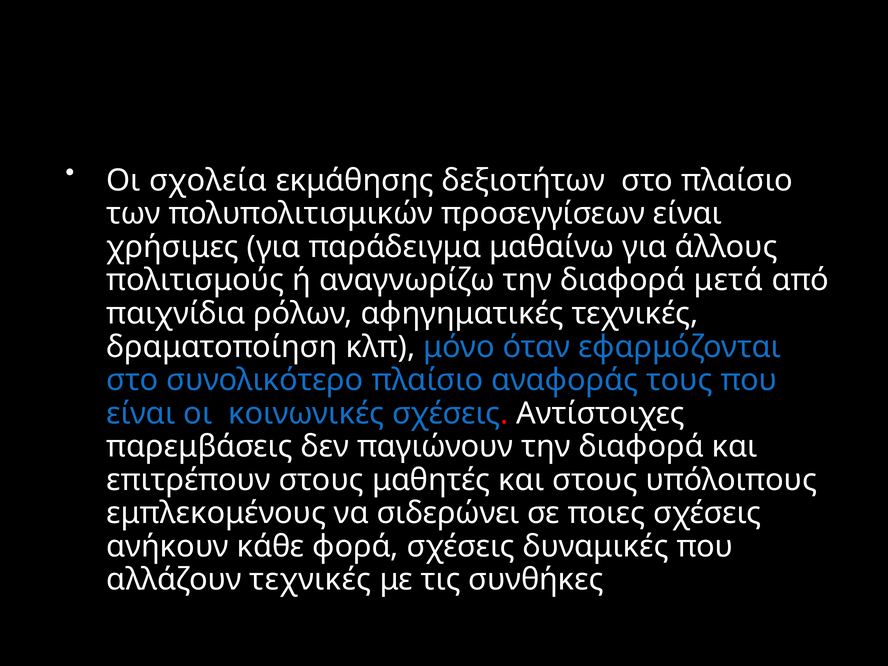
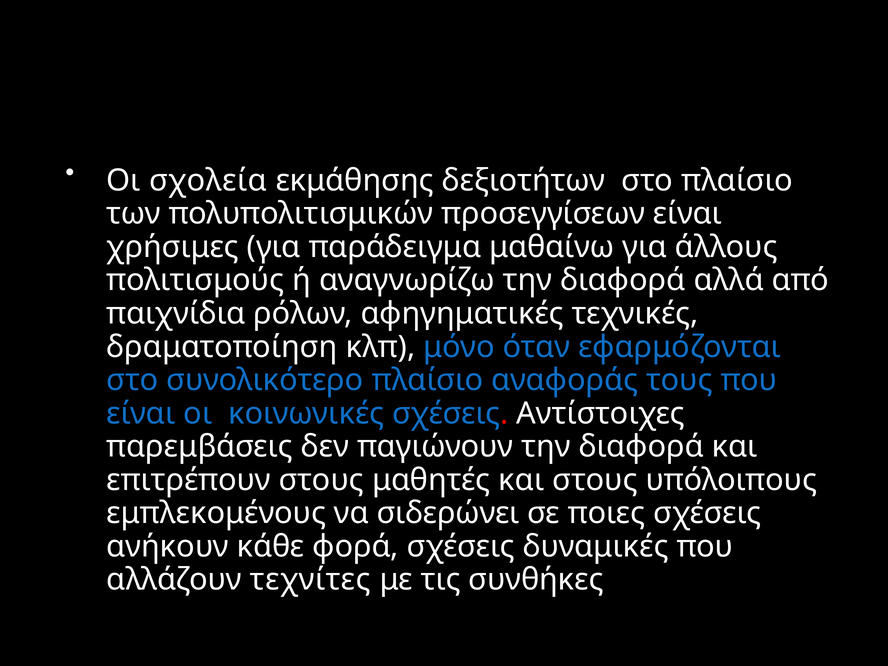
μετά: μετά -> αλλά
αλλάζουν τεχνικές: τεχνικές -> τεχνίτες
